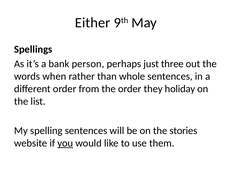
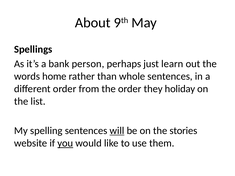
Either: Either -> About
three: three -> learn
when: when -> home
will underline: none -> present
